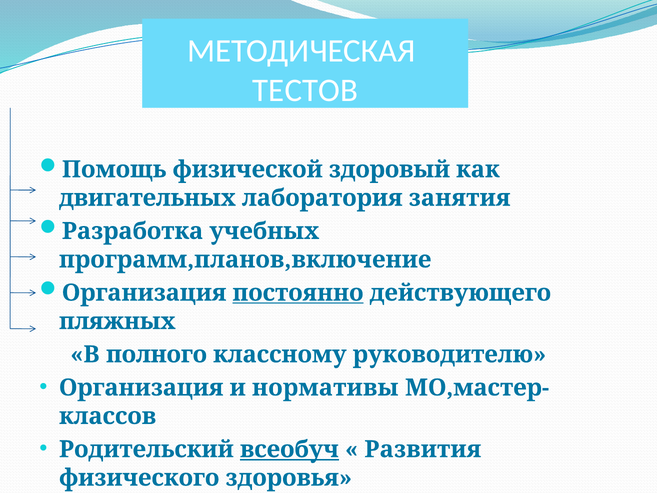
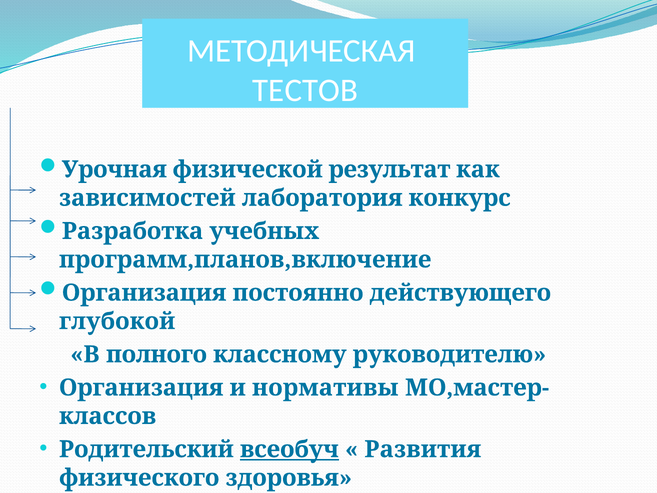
Помощь: Помощь -> Урочная
здоровый: здоровый -> результат
двигательных: двигательных -> зависимостей
занятия: занятия -> конкурс
постоянно underline: present -> none
пляжных: пляжных -> глубокой
